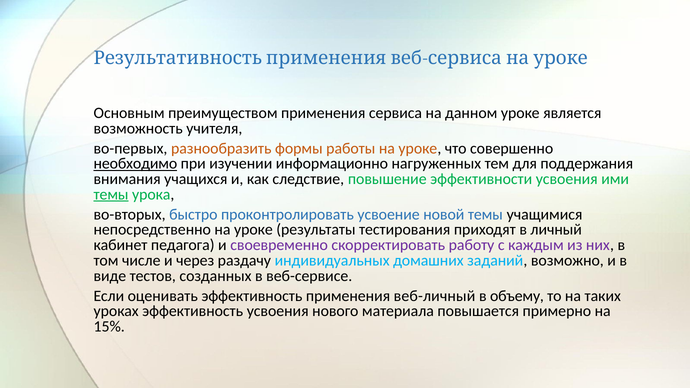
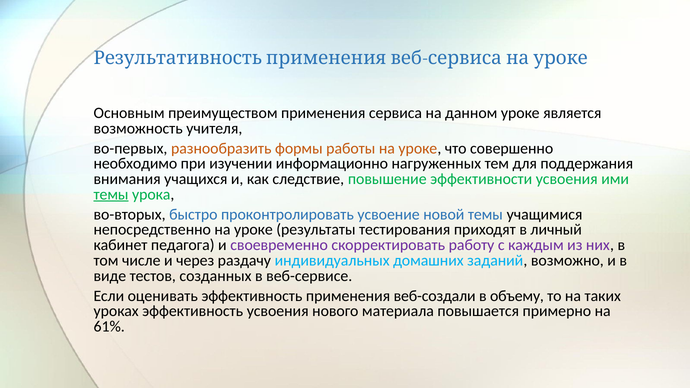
необходимо underline: present -> none
веб-личный: веб-личный -> веб-создали
15%: 15% -> 61%
